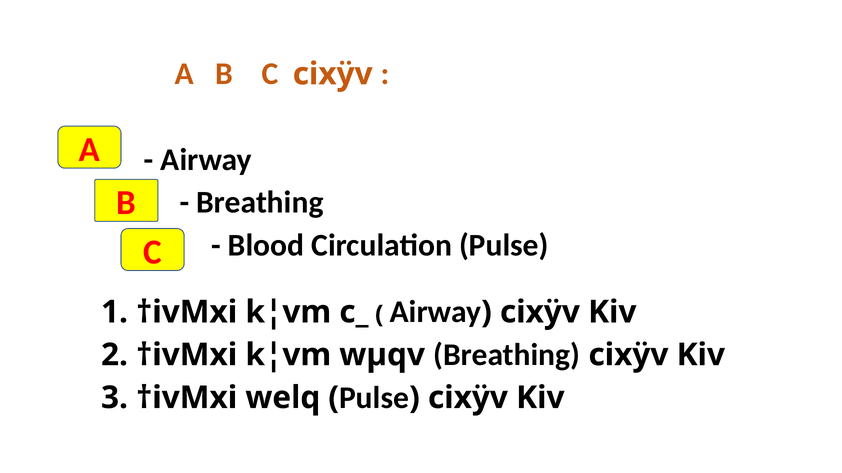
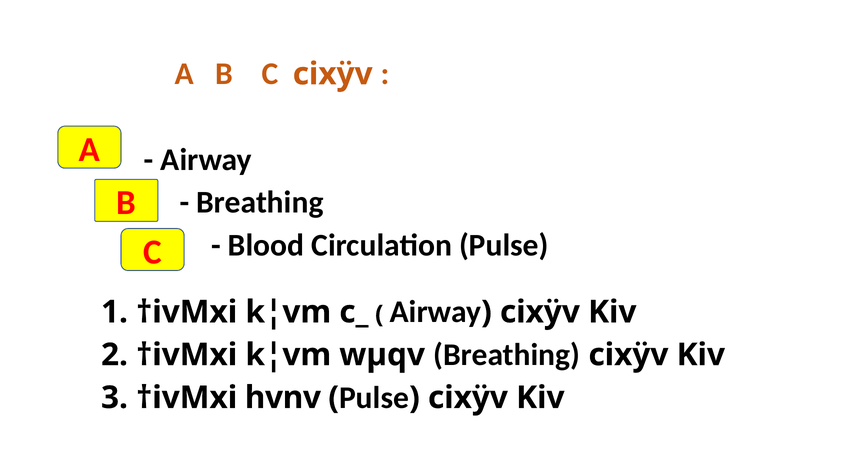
welq: welq -> hvnv
